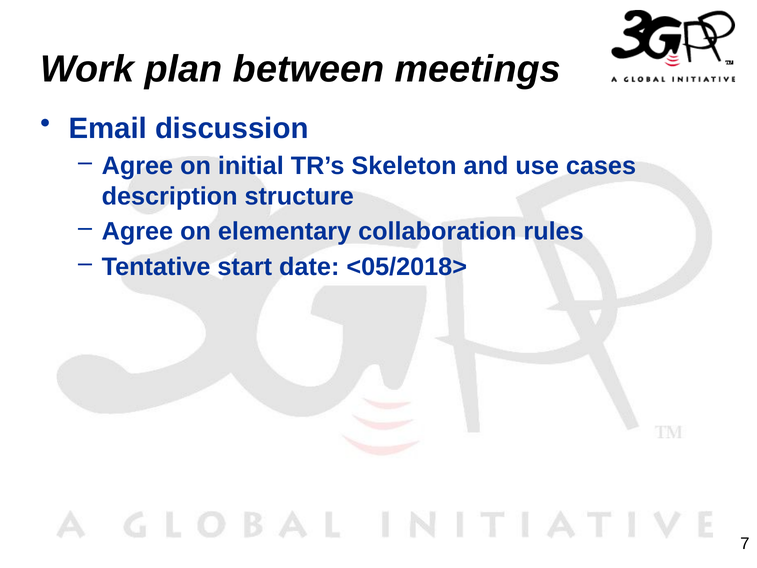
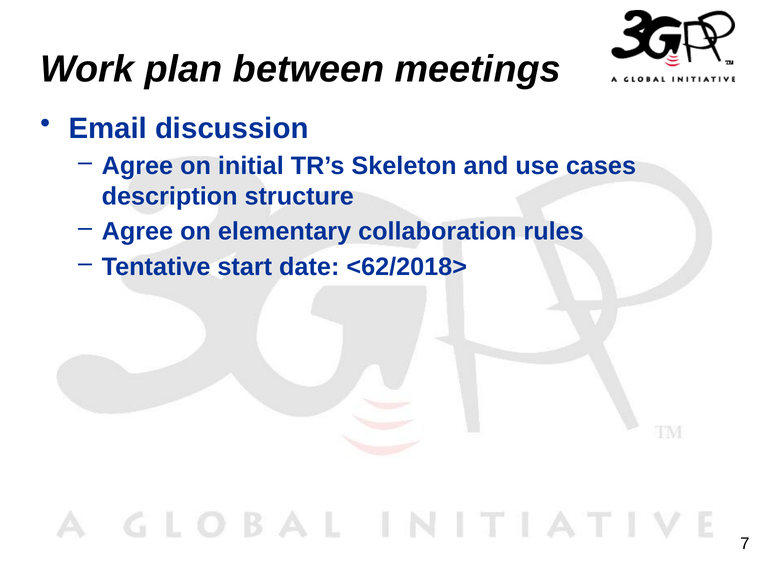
<05/2018>: <05/2018> -> <62/2018>
